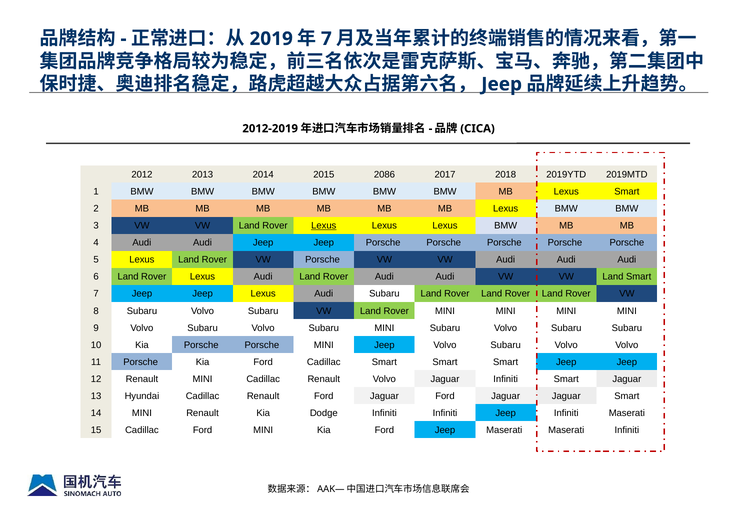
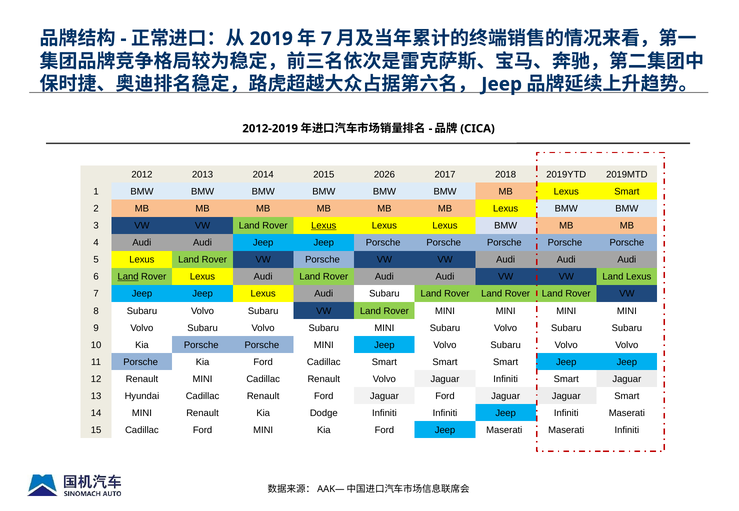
2086: 2086 -> 2026
Land at (128, 277) underline: none -> present
Land Smart: Smart -> Lexus
